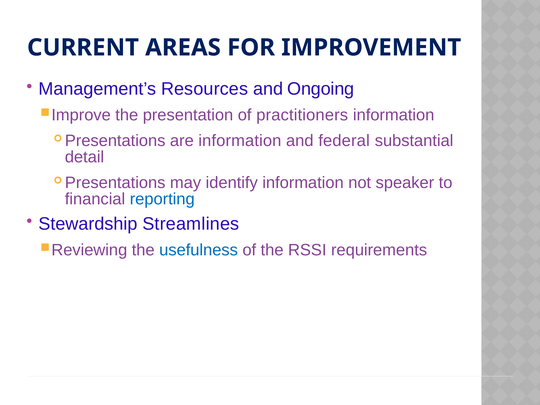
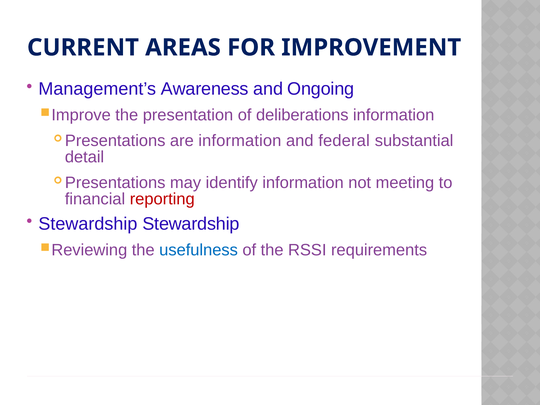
Resources: Resources -> Awareness
practitioners: practitioners -> deliberations
speaker: speaker -> meeting
reporting colour: blue -> red
Stewardship Streamlines: Streamlines -> Stewardship
